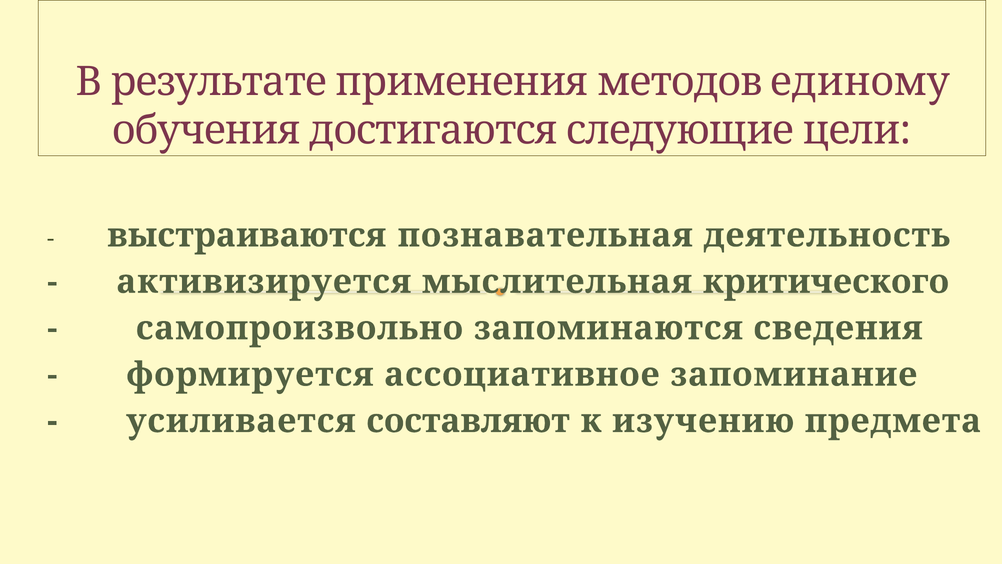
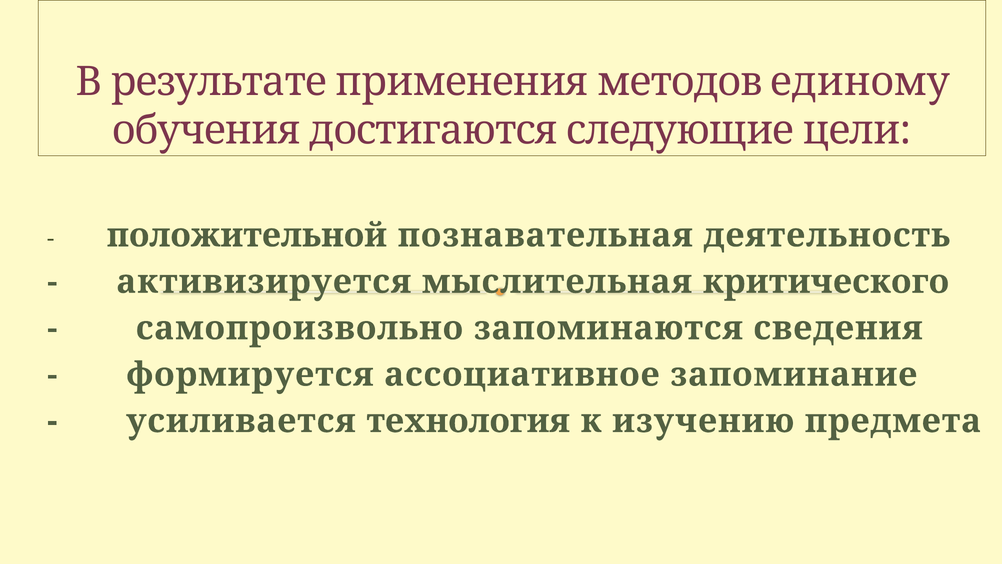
выстраиваются: выстраиваются -> положительной
составляют: составляют -> технология
